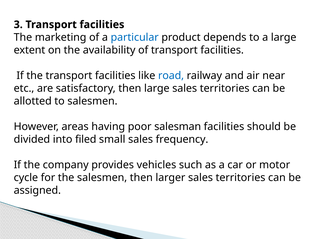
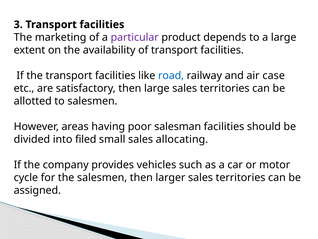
particular colour: blue -> purple
near: near -> case
frequency: frequency -> allocating
